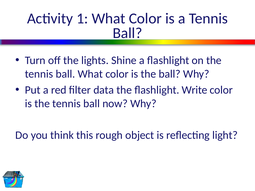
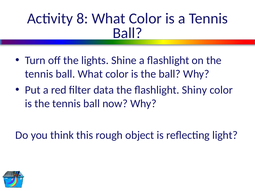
1: 1 -> 8
Write: Write -> Shiny
